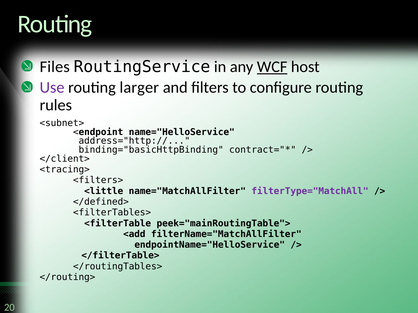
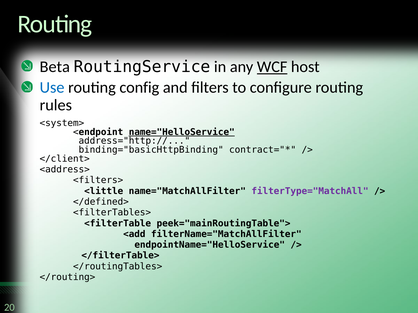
Files: Files -> Beta
Use colour: purple -> blue
larger: larger -> config
<subnet>: <subnet> -> <system>
name="HelloService underline: none -> present
<tracing>: <tracing> -> <address>
